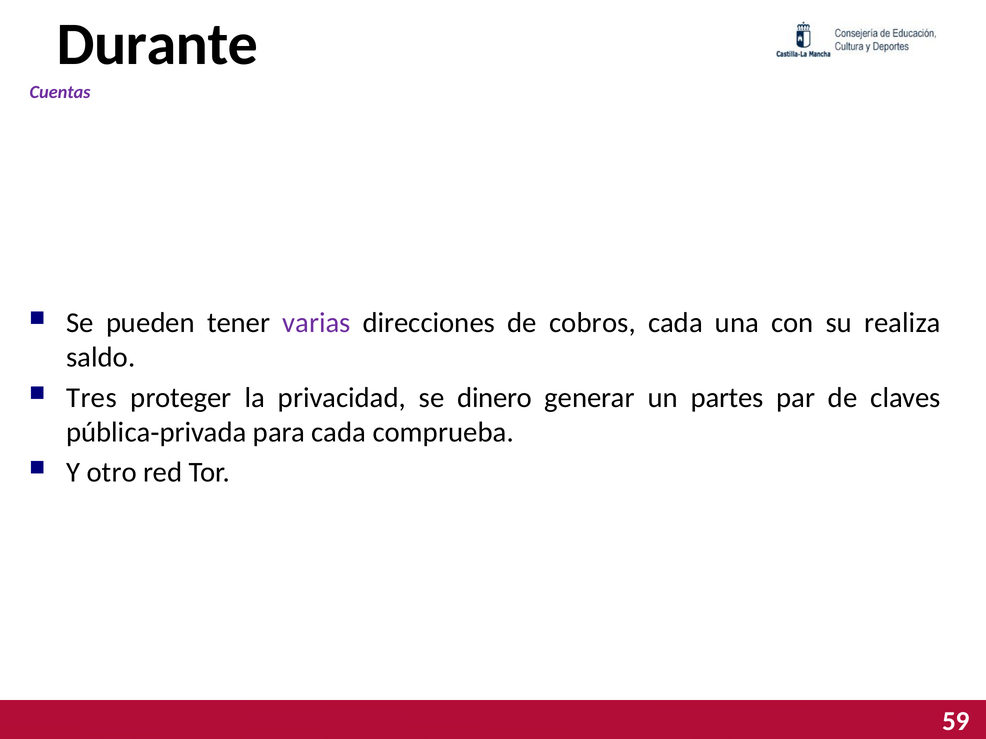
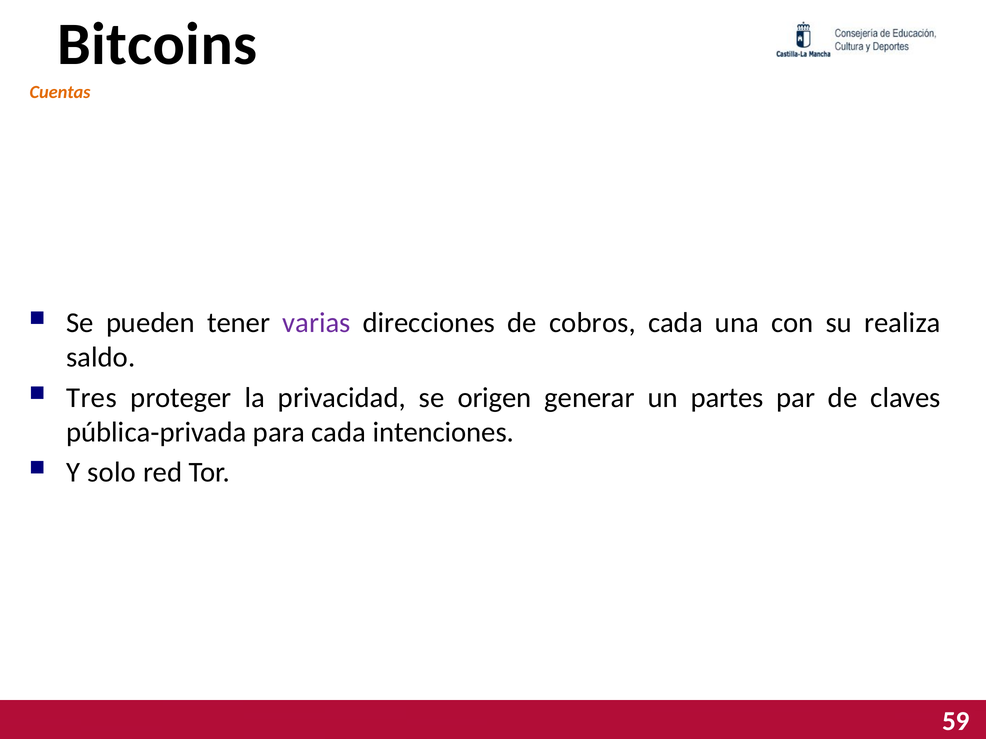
Durante: Durante -> Bitcoins
Cuentas colour: purple -> orange
dinero: dinero -> origen
comprueba: comprueba -> intenciones
otro: otro -> solo
